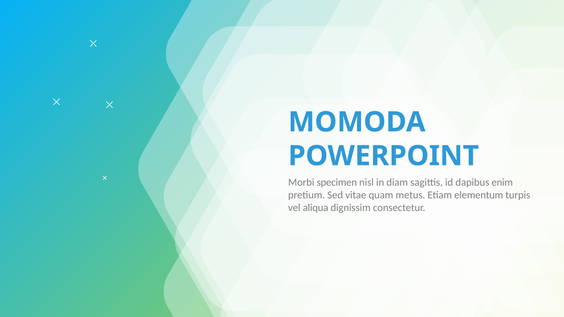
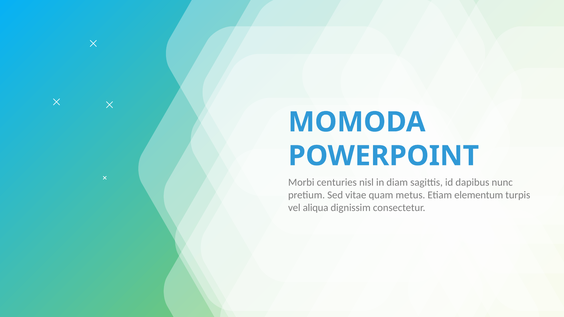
specimen: specimen -> centuries
enim: enim -> nunc
